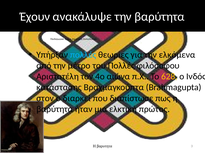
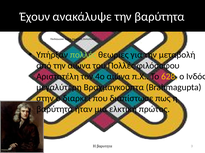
πολλές at (83, 55) colour: light blue -> light green
ελκόμενα: ελκόμενα -> μεταβολή
την μέτρο: μέτρο -> αιώνα
κατάστασης: κατάστασης -> μεγαλύτερη
στον: στον -> στην
